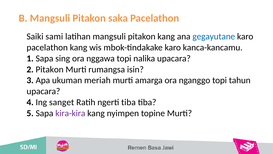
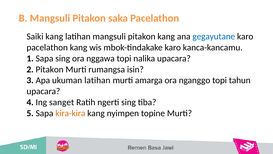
Saiki sami: sami -> kang
ukuman meriah: meriah -> latihan
ngerti tiba: tiba -> sing
kira-kira colour: purple -> orange
